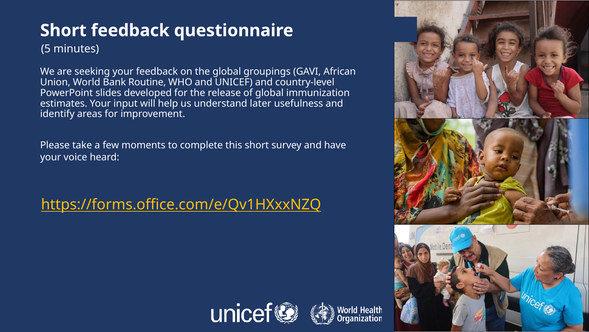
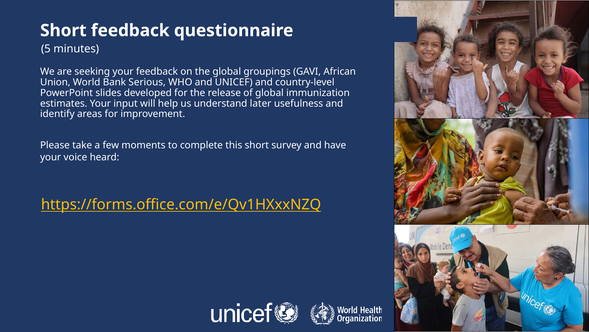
Routine: Routine -> Serious
